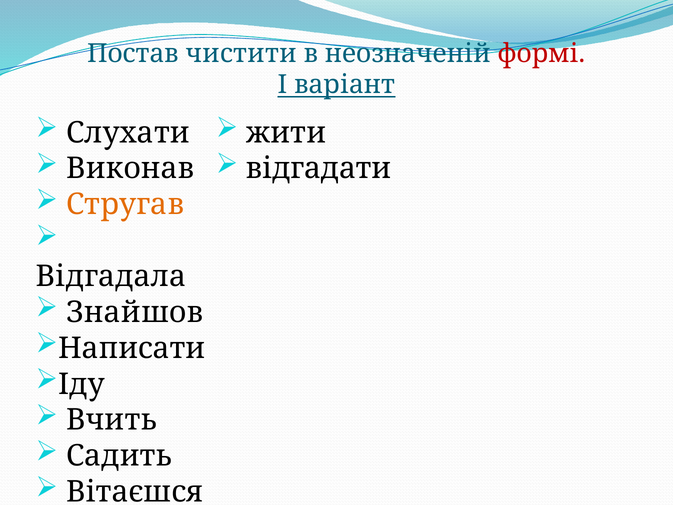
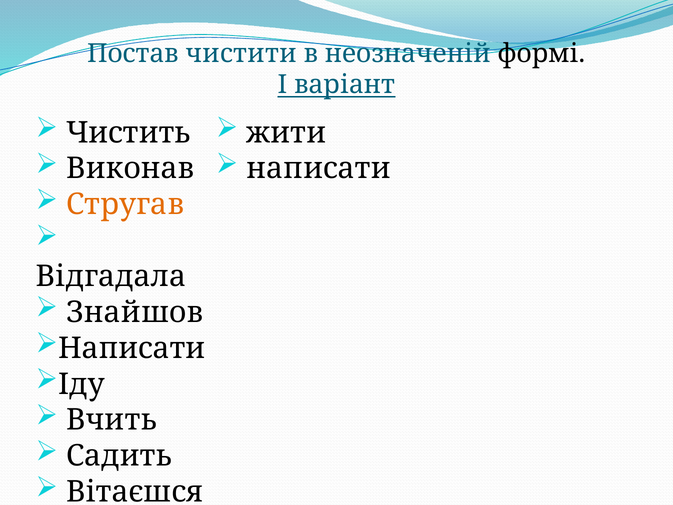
формі colour: red -> black
Слухати: Слухати -> Чистить
відгадати at (319, 169): відгадати -> написати
